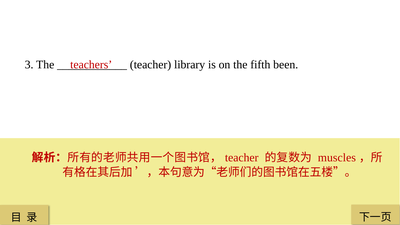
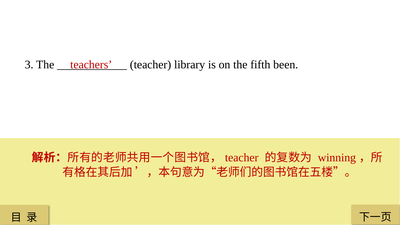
muscles: muscles -> winning
